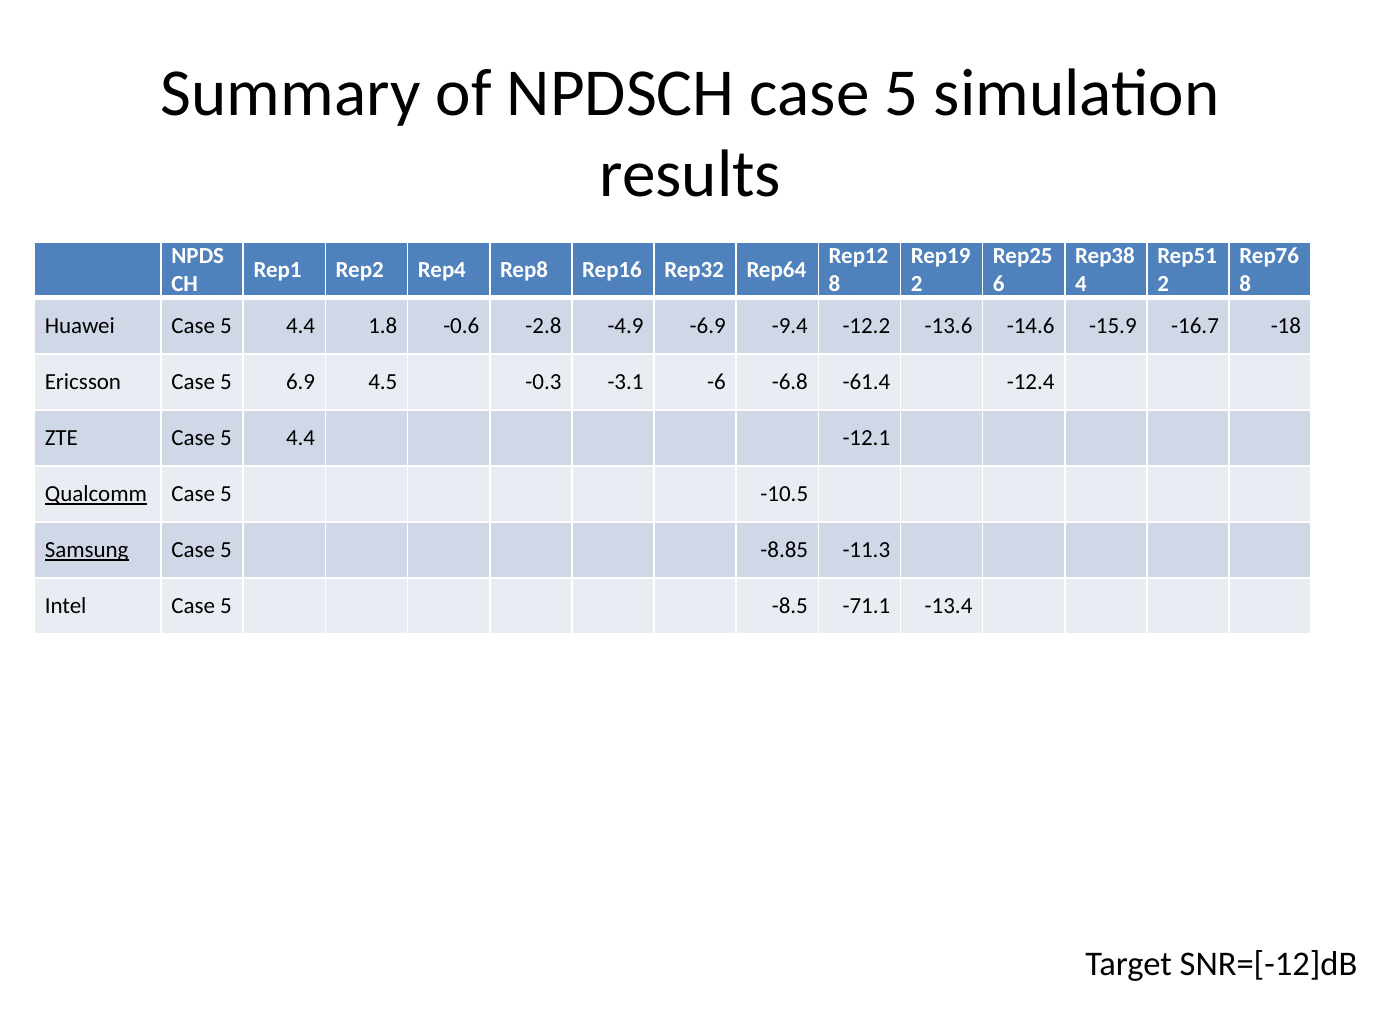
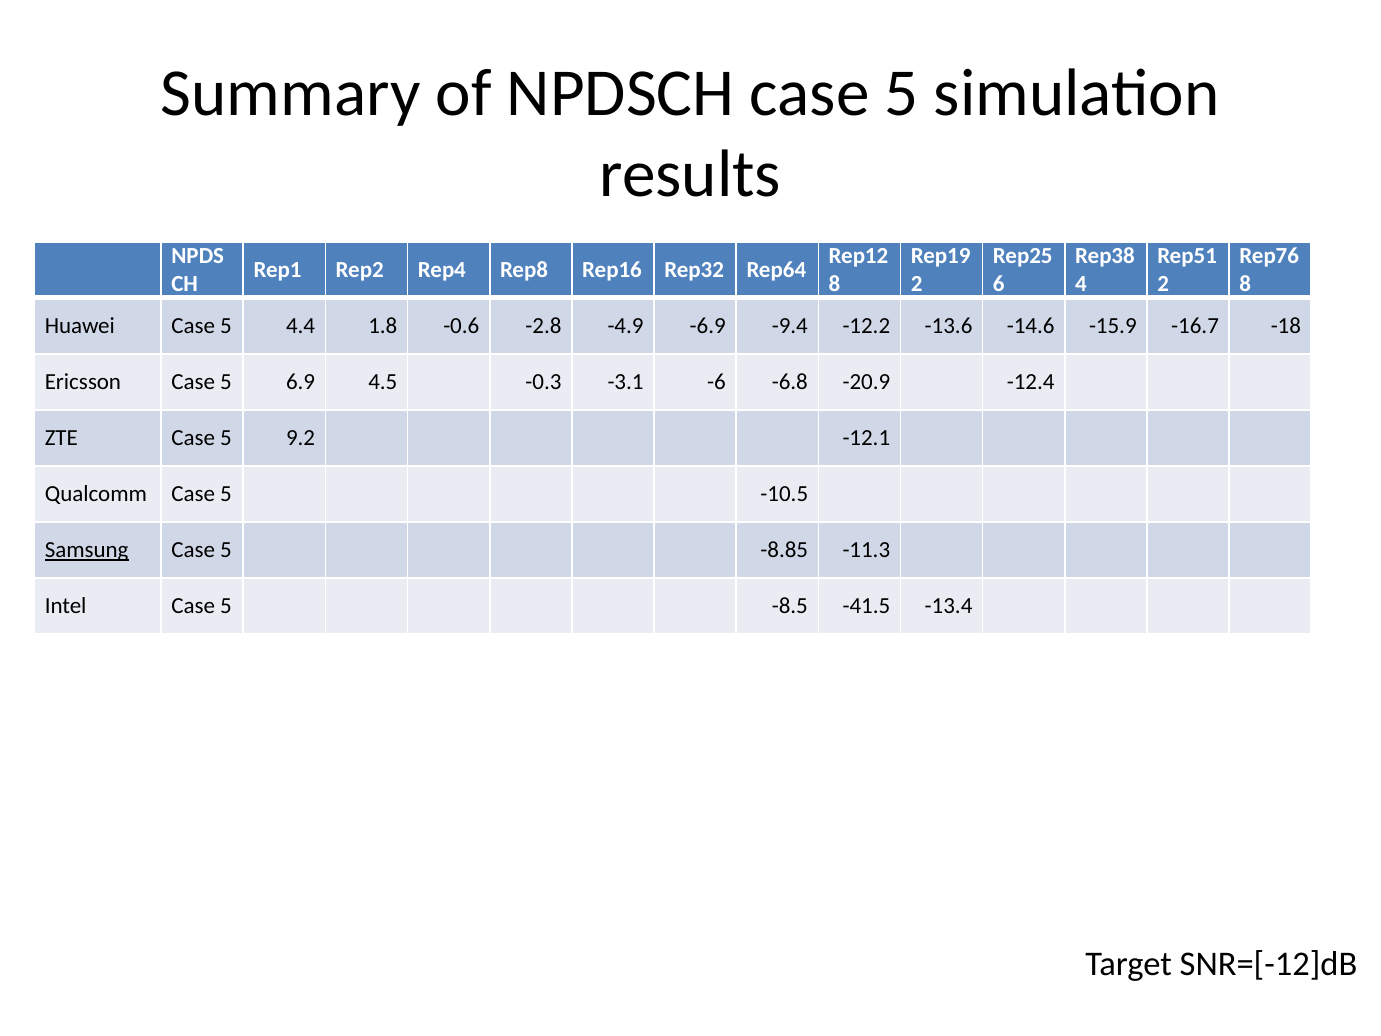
-61.4: -61.4 -> -20.9
ZTE Case 5 4.4: 4.4 -> 9.2
Qualcomm underline: present -> none
-71.1: -71.1 -> -41.5
